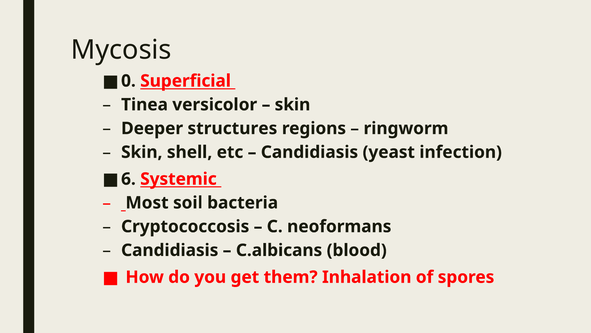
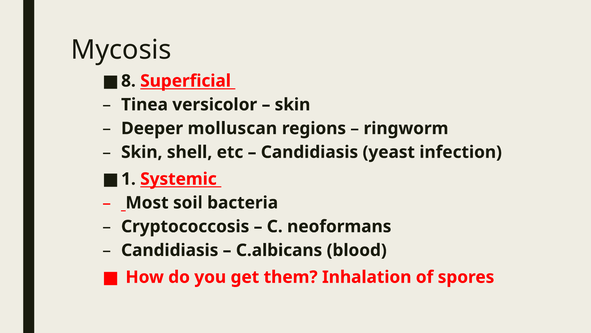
0: 0 -> 8
structures: structures -> molluscan
6: 6 -> 1
